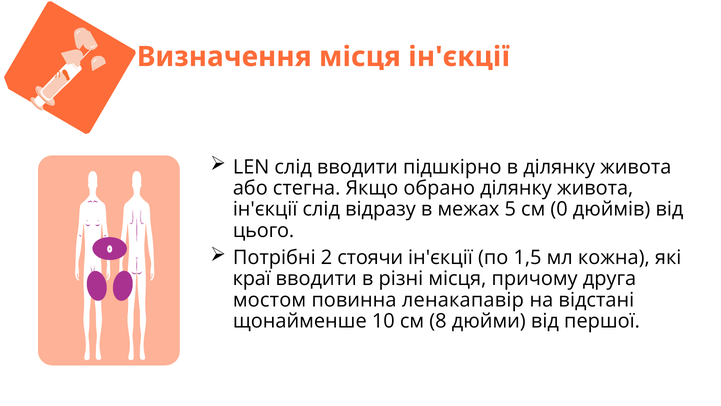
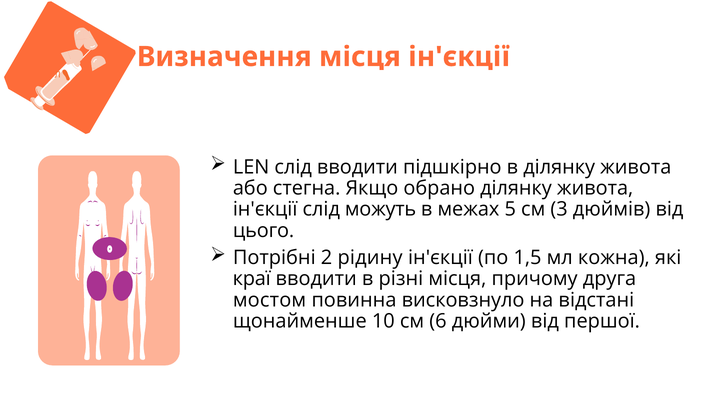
відразу: відразу -> можуть
0: 0 -> 3
стоячи: стоячи -> рідину
ленакапавір: ленакапавір -> висковзнуло
8: 8 -> 6
